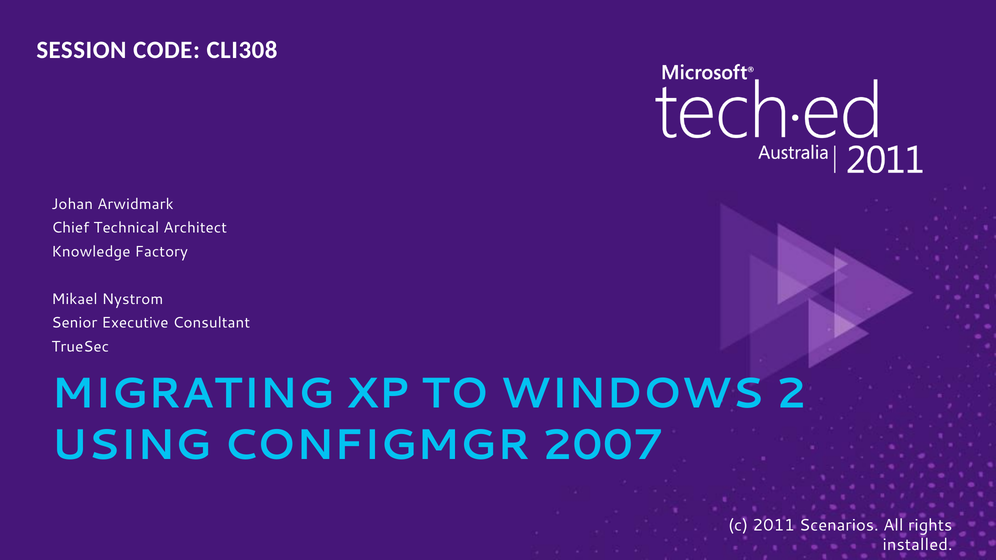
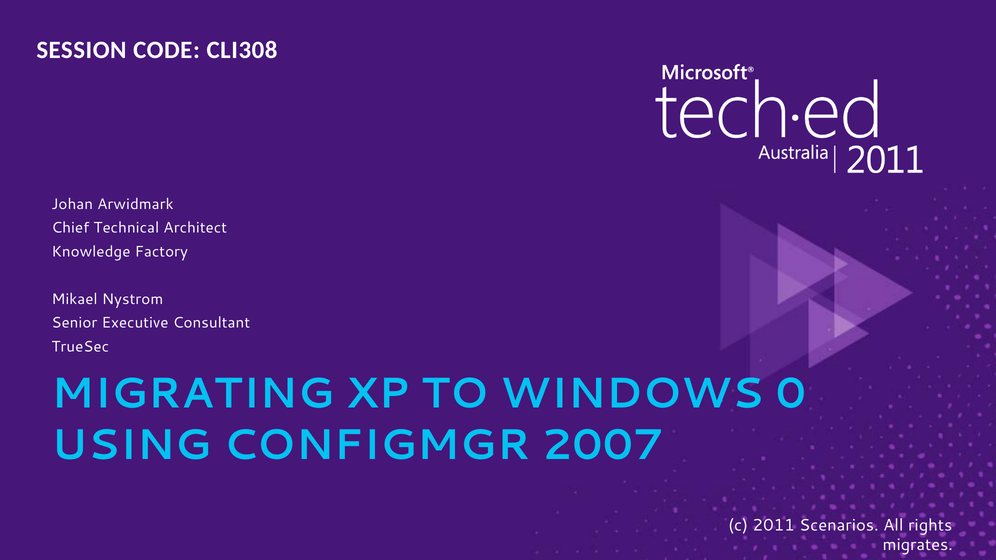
2: 2 -> 0
installed: installed -> migrates
